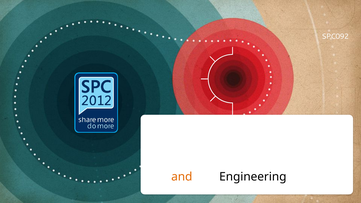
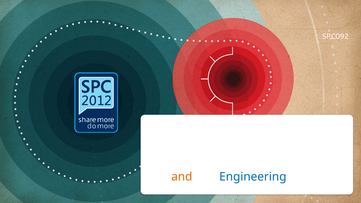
Engineering colour: black -> blue
